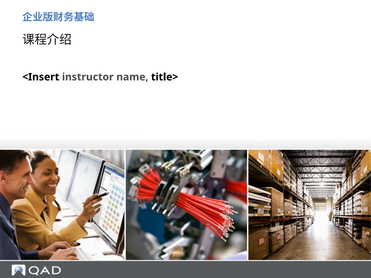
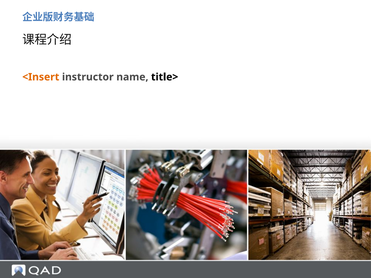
<Insert colour: black -> orange
